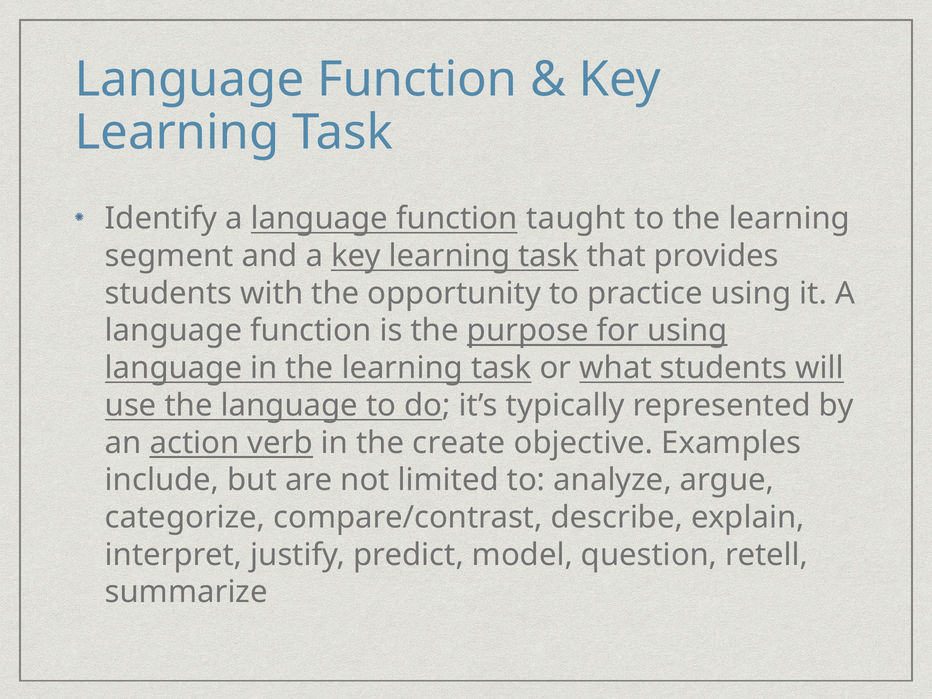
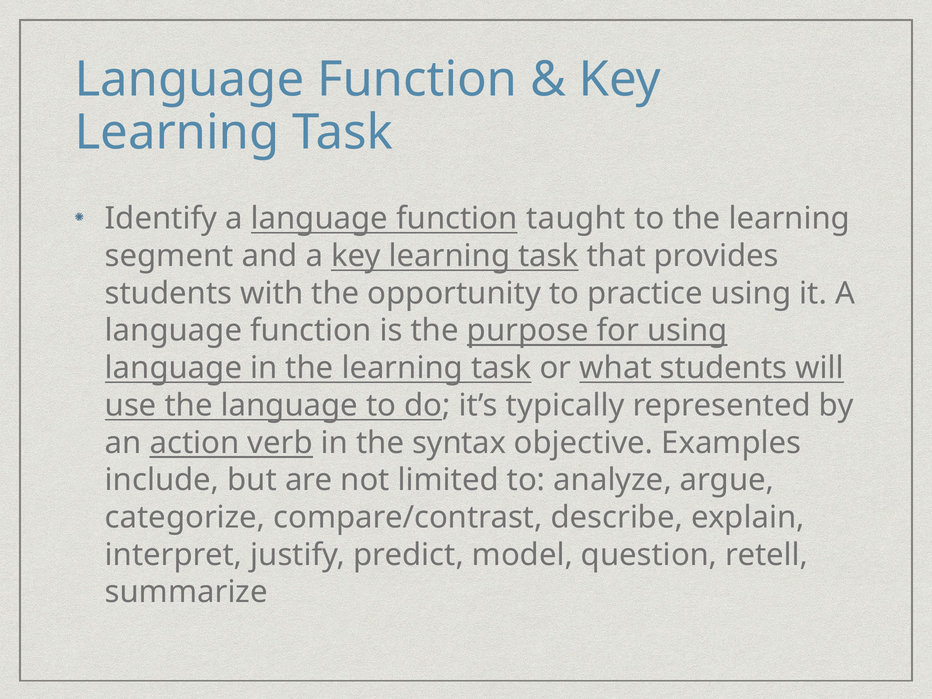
create: create -> syntax
